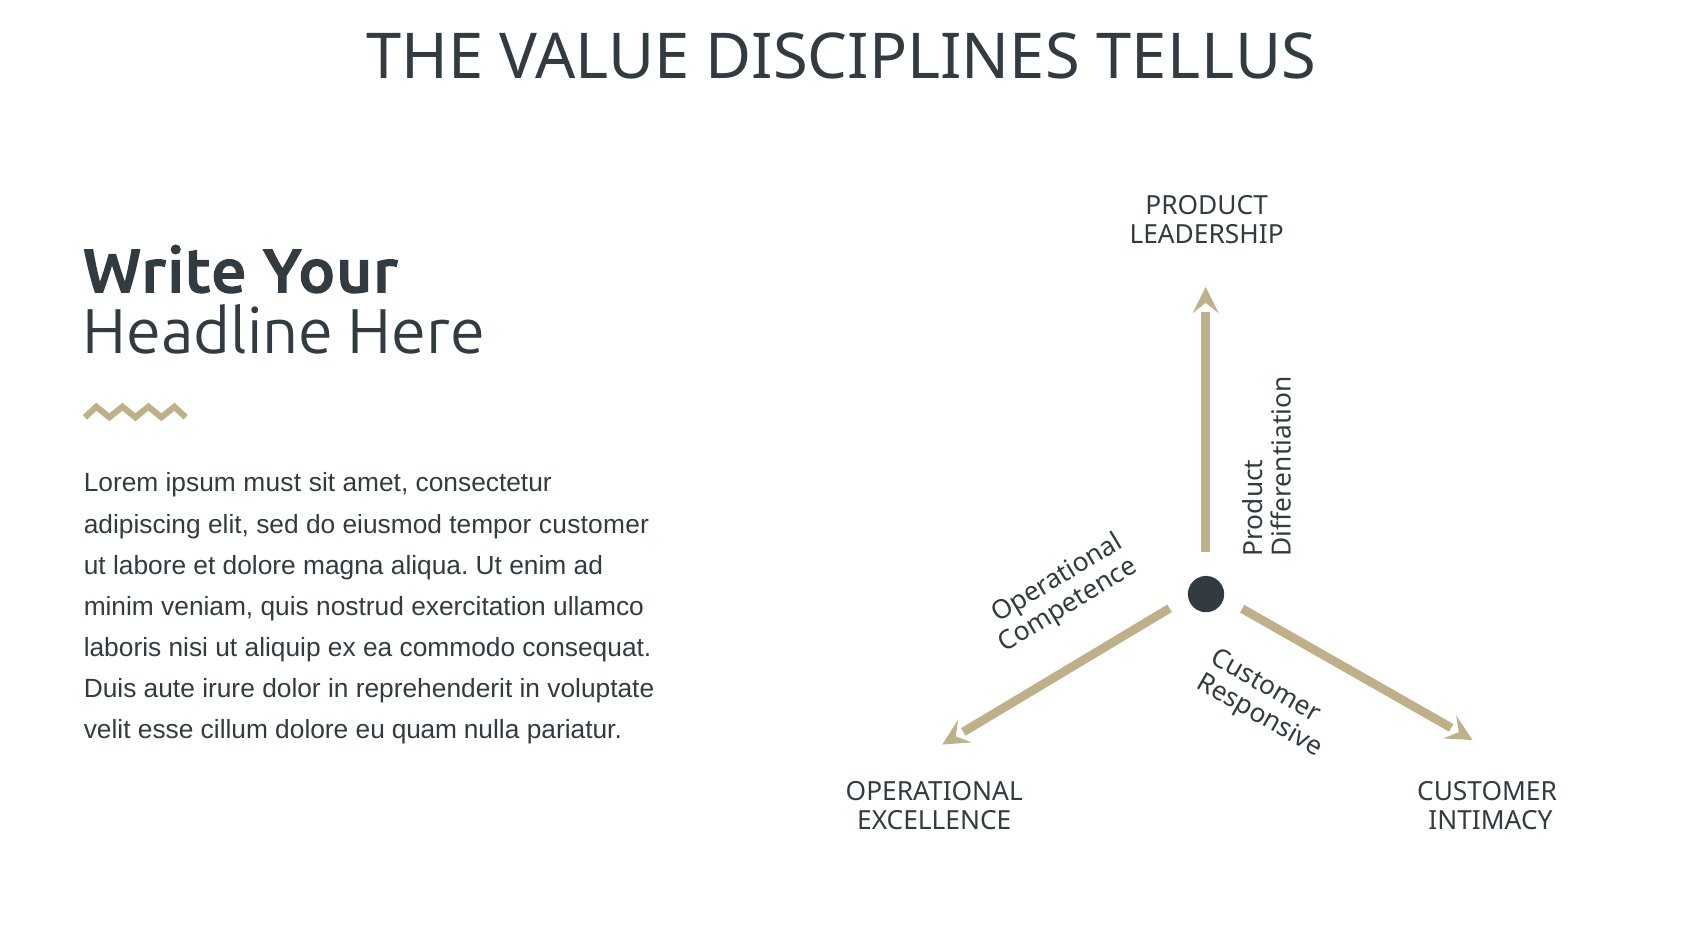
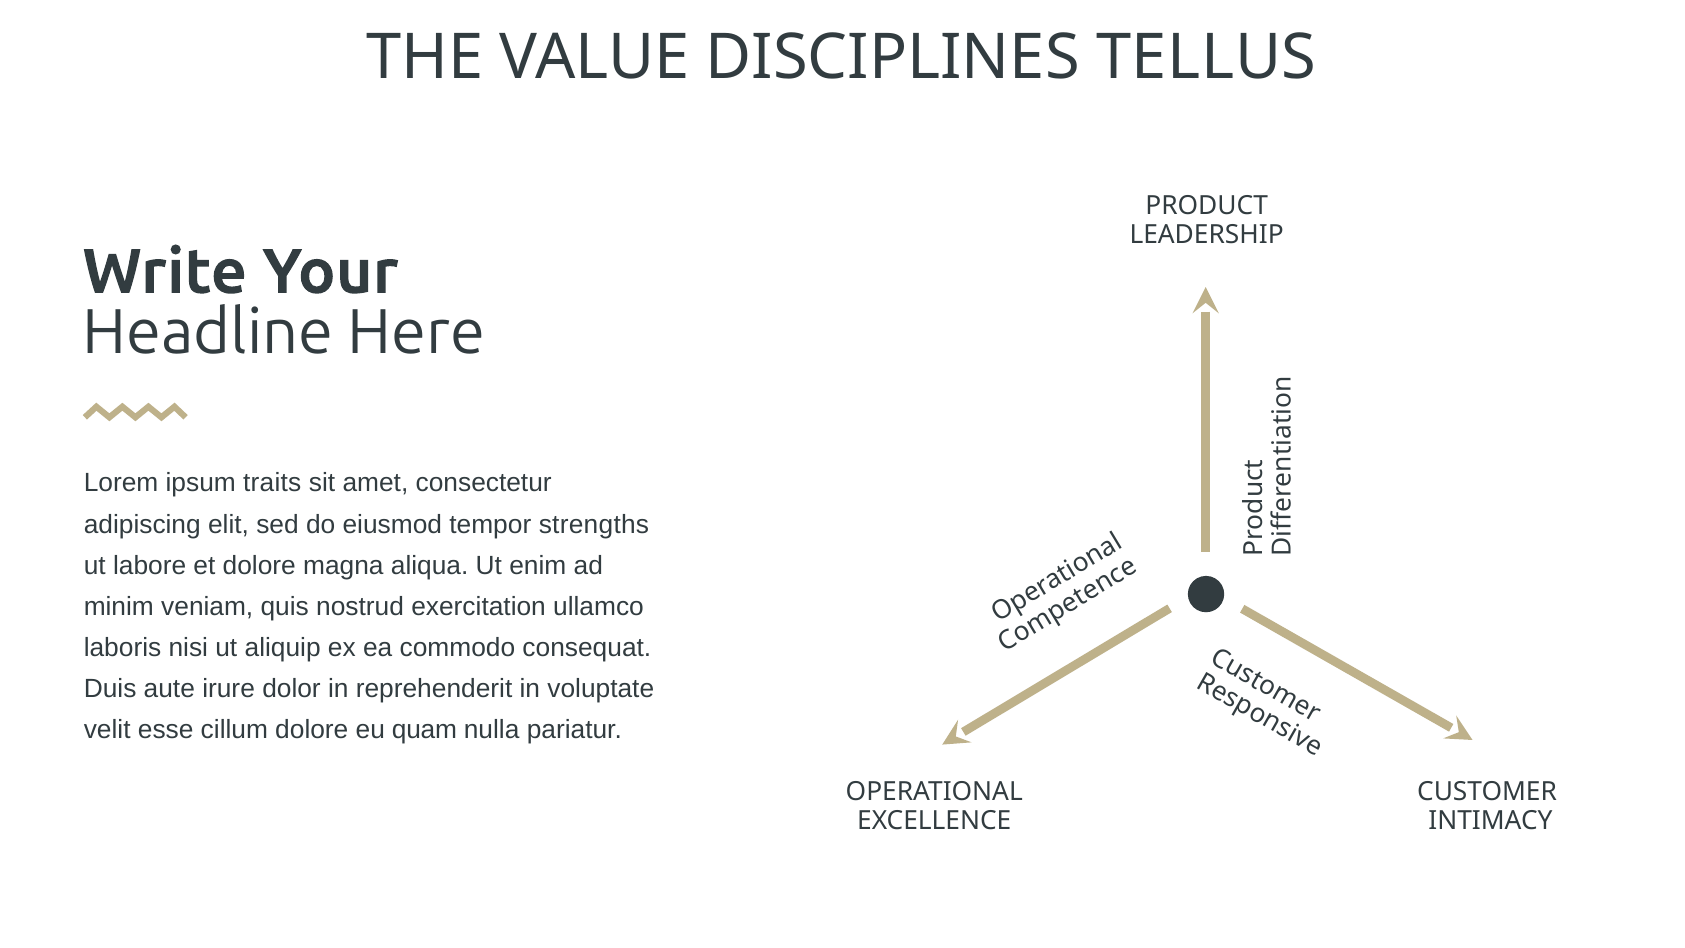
must: must -> traits
tempor customer: customer -> strengths
